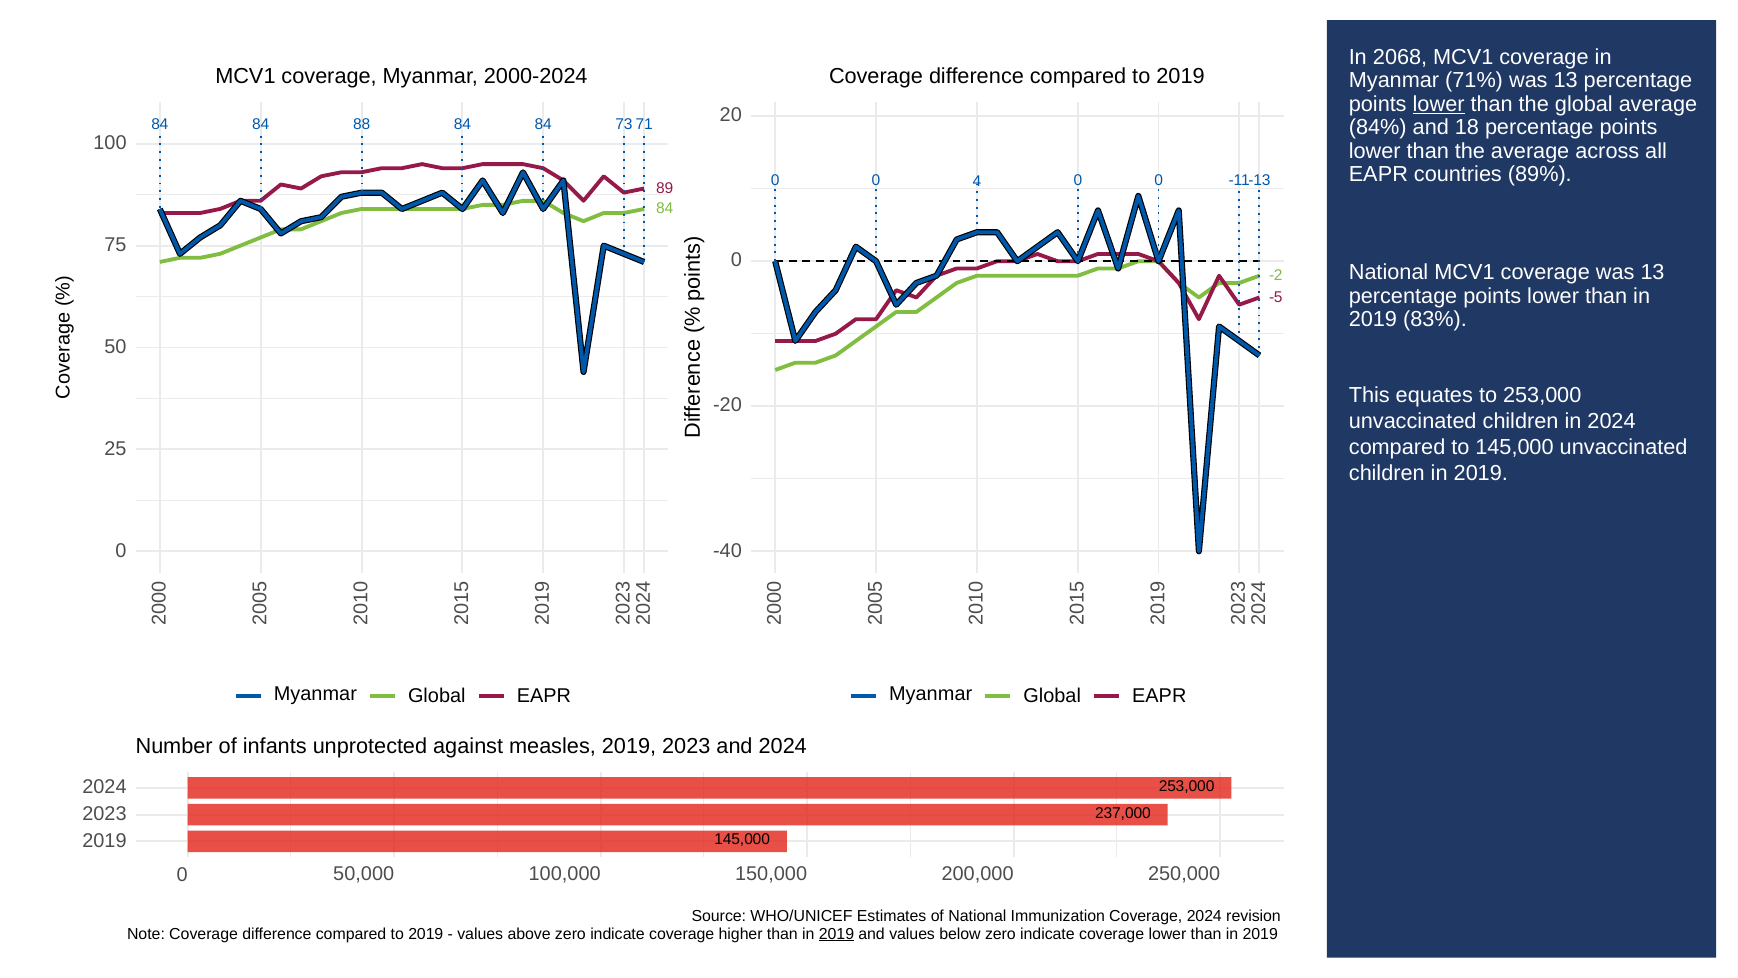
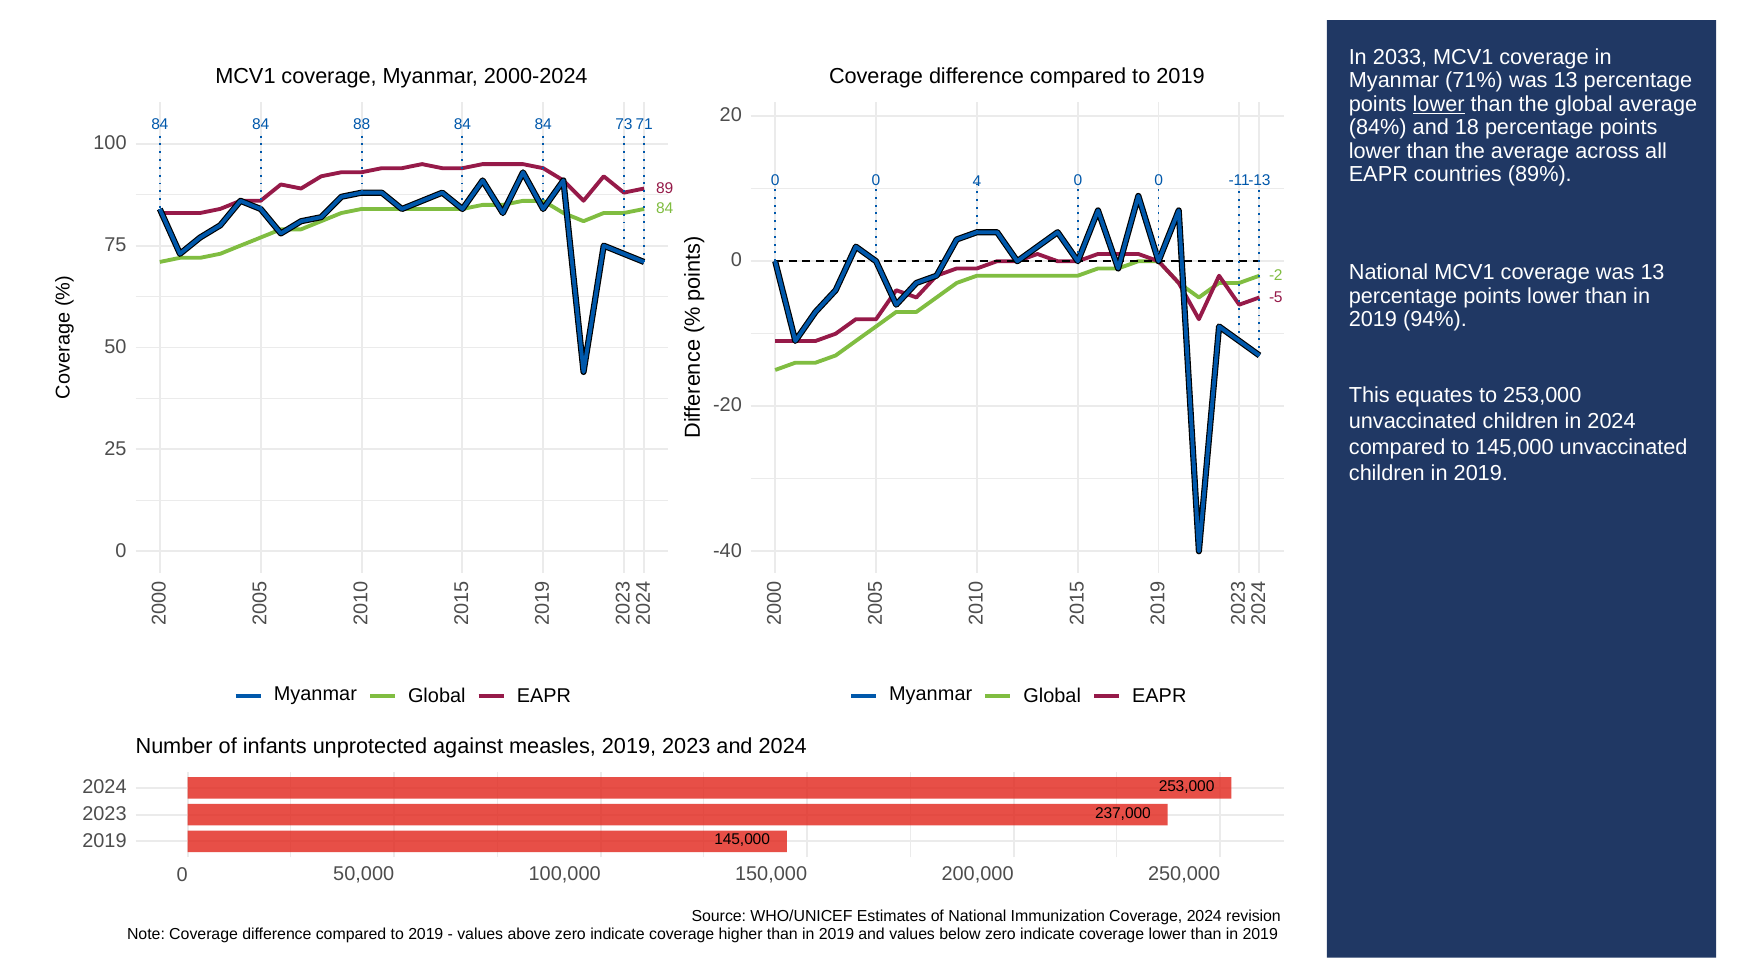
2068: 2068 -> 2033
83%: 83% -> 94%
2019 at (836, 933) underline: present -> none
